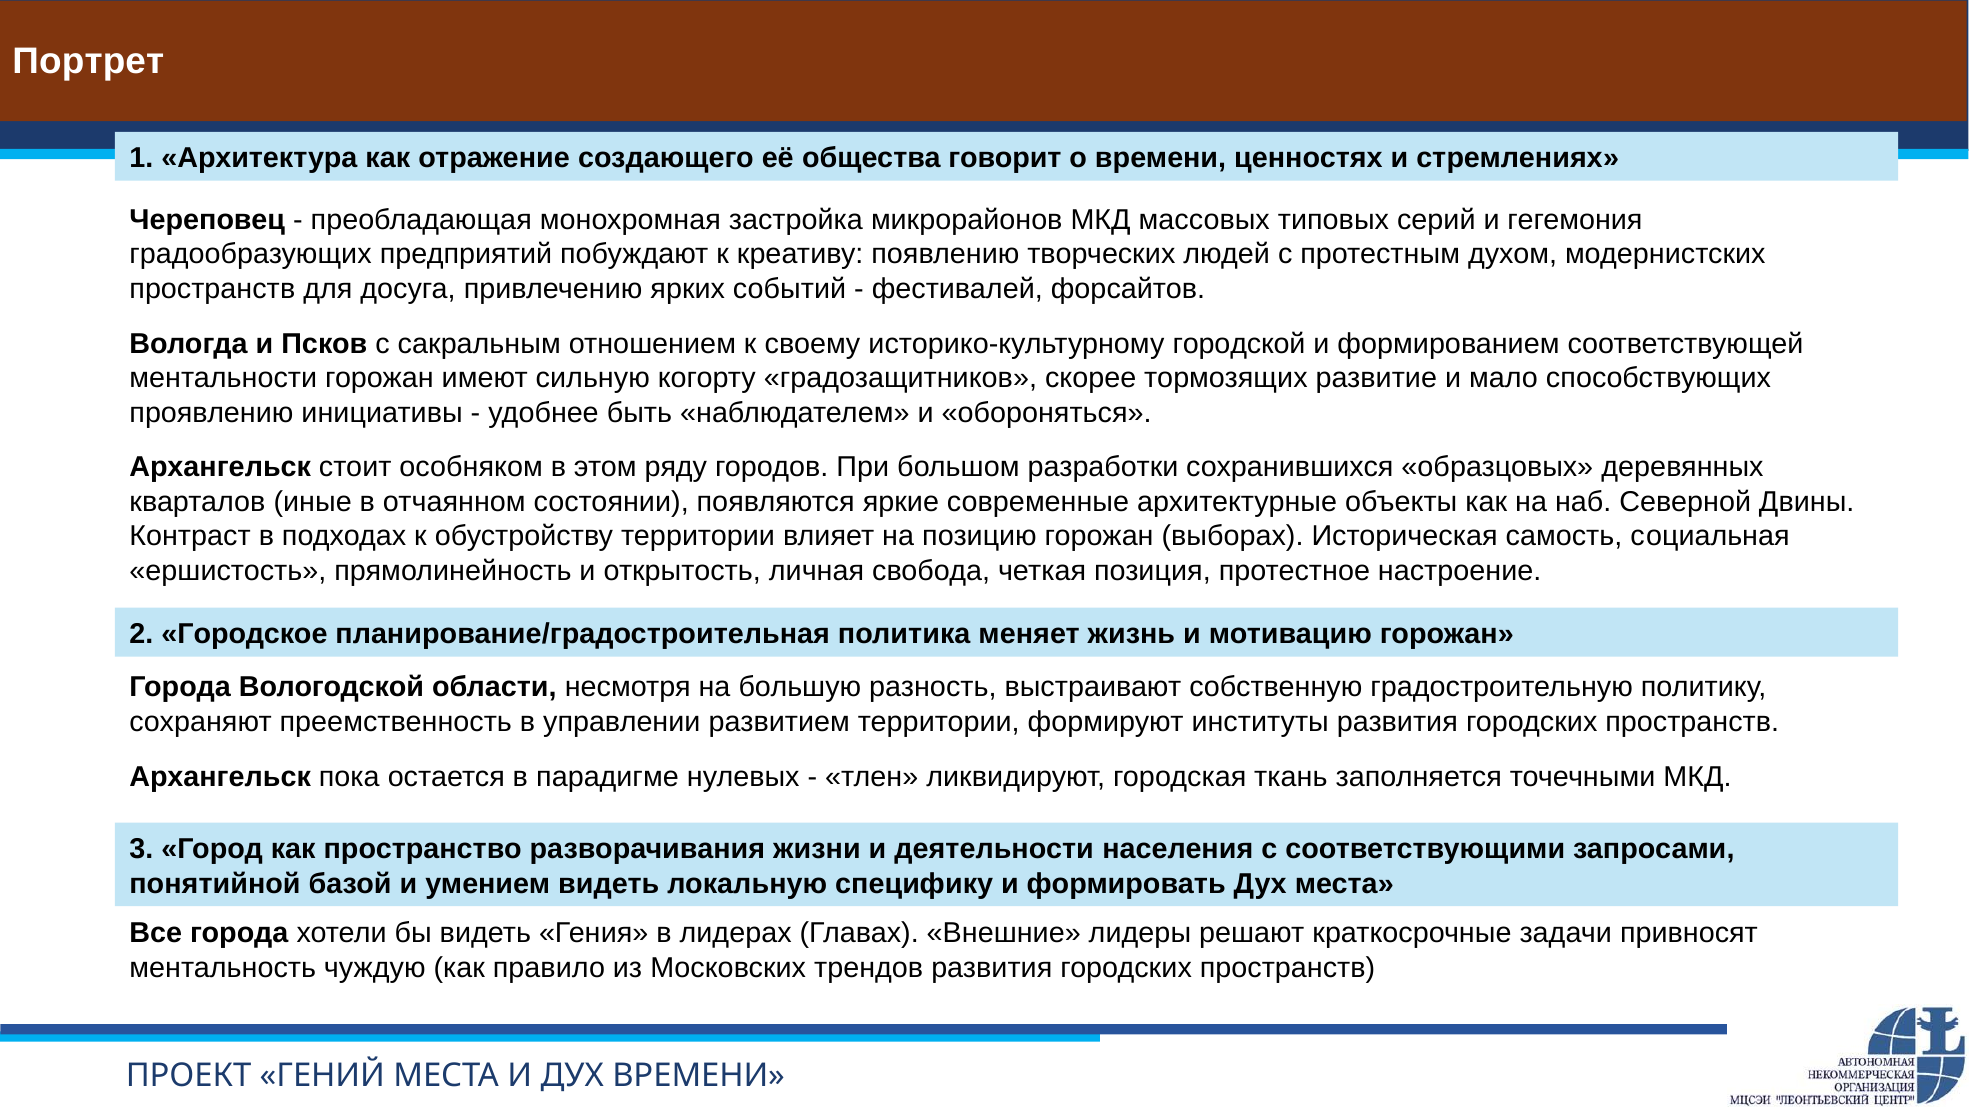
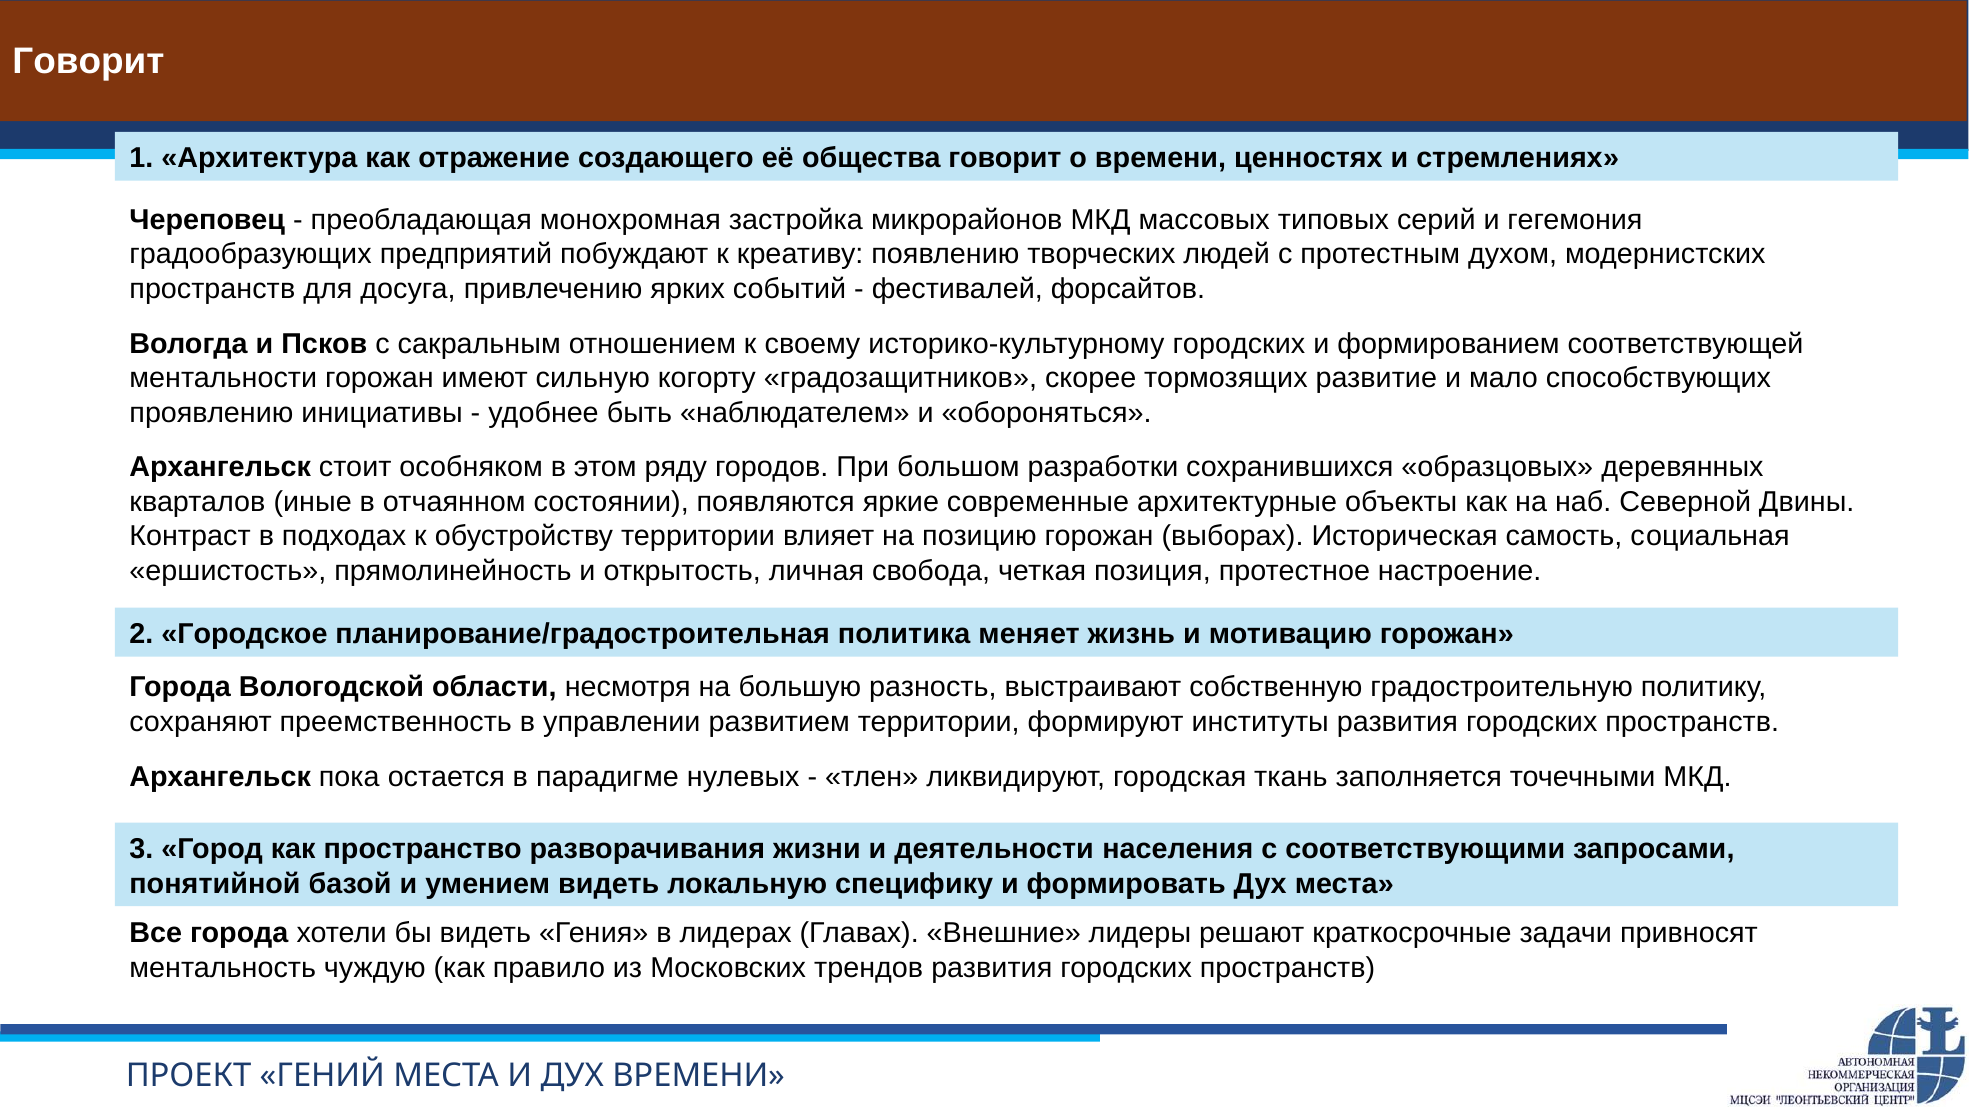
Портрет at (88, 61): Портрет -> Говорит
историко-культурному городской: городской -> городских
